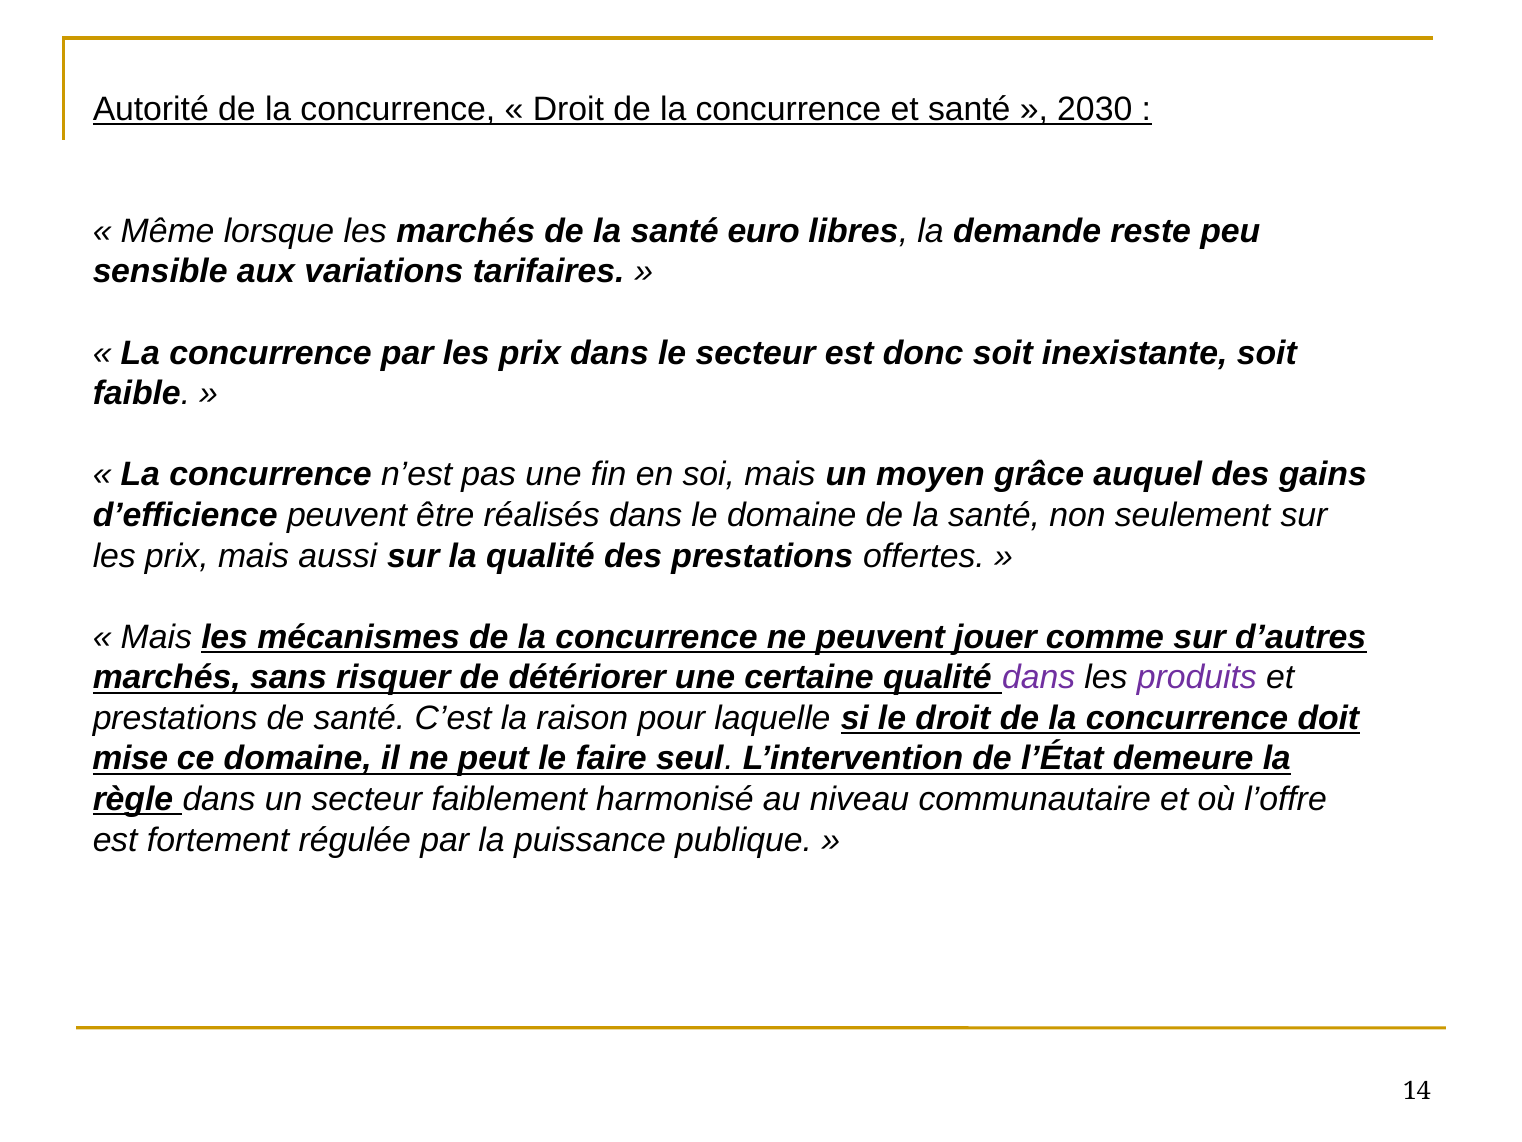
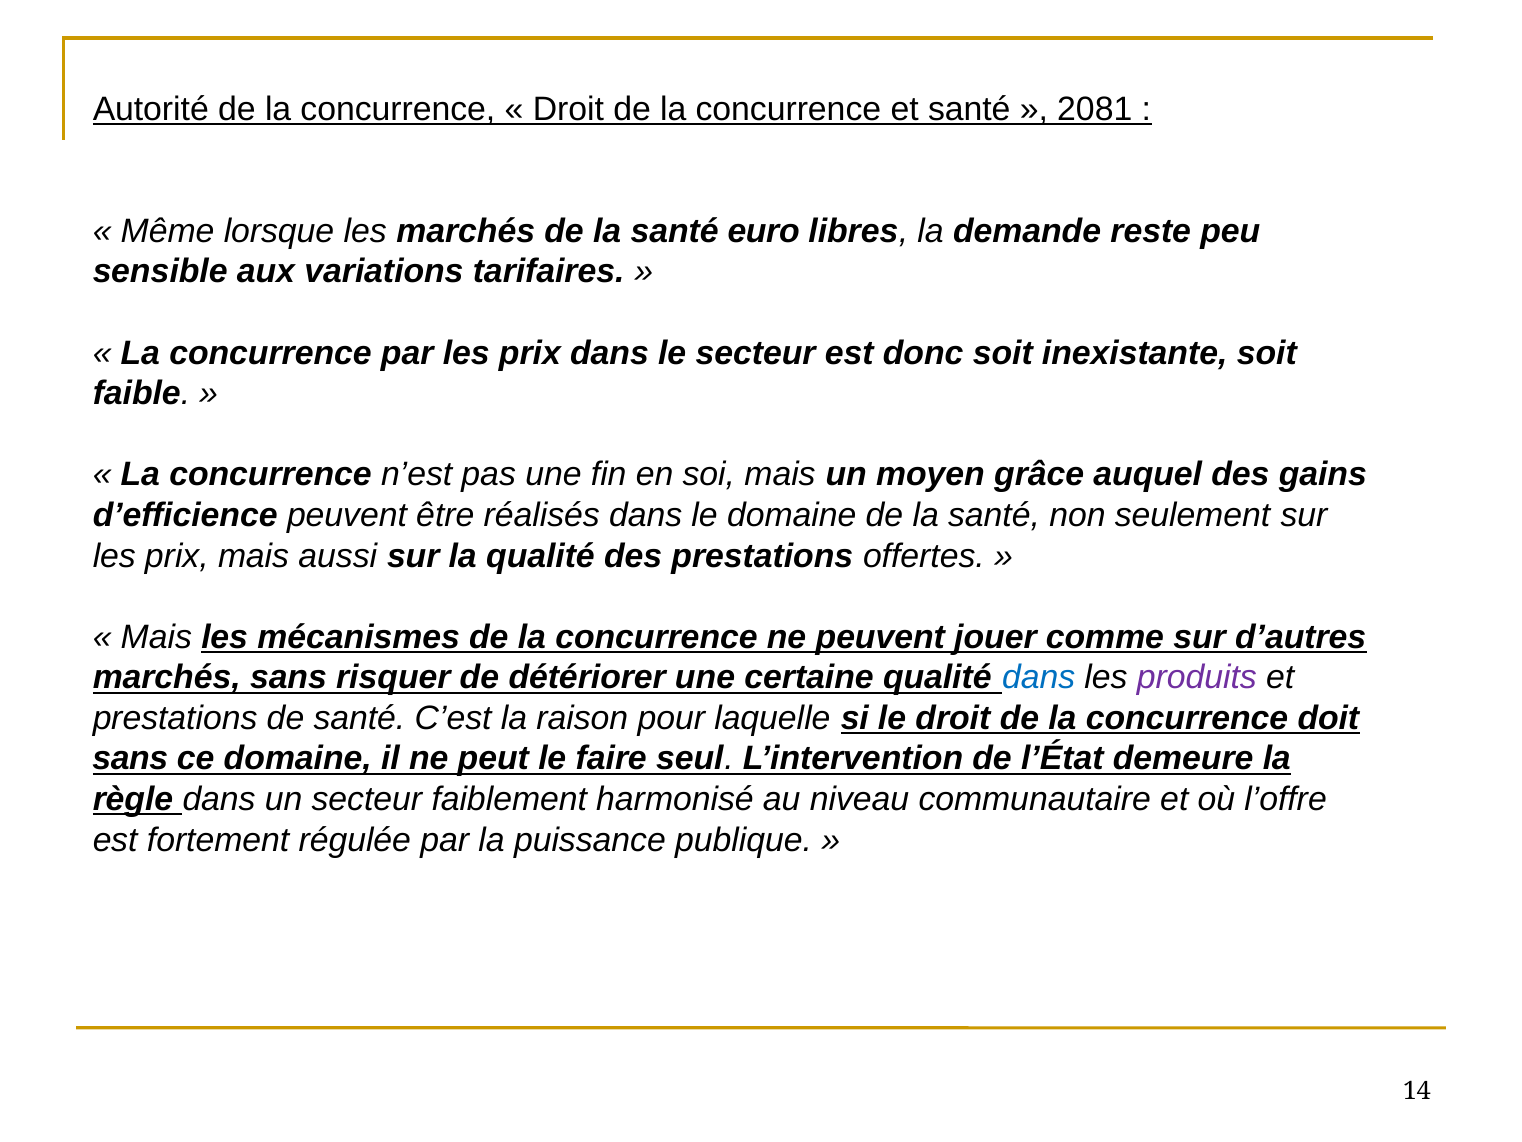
2030: 2030 -> 2081
dans at (1039, 677) colour: purple -> blue
mise at (130, 758): mise -> sans
